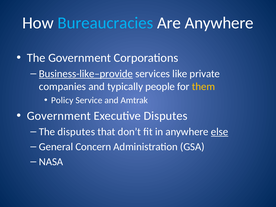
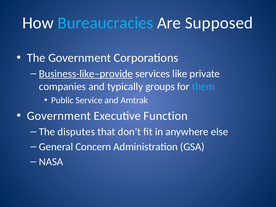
Are Anywhere: Anywhere -> Supposed
people: people -> groups
them colour: yellow -> light blue
Policy: Policy -> Public
Executive Disputes: Disputes -> Function
else underline: present -> none
